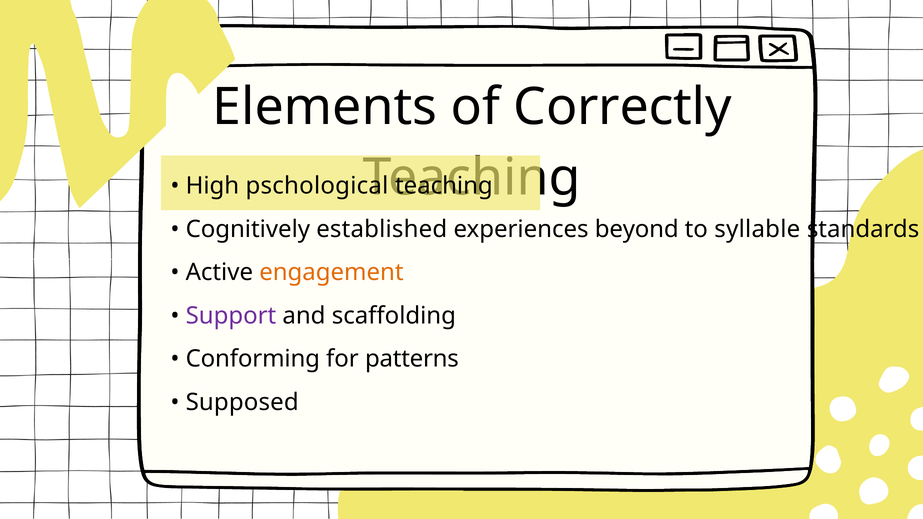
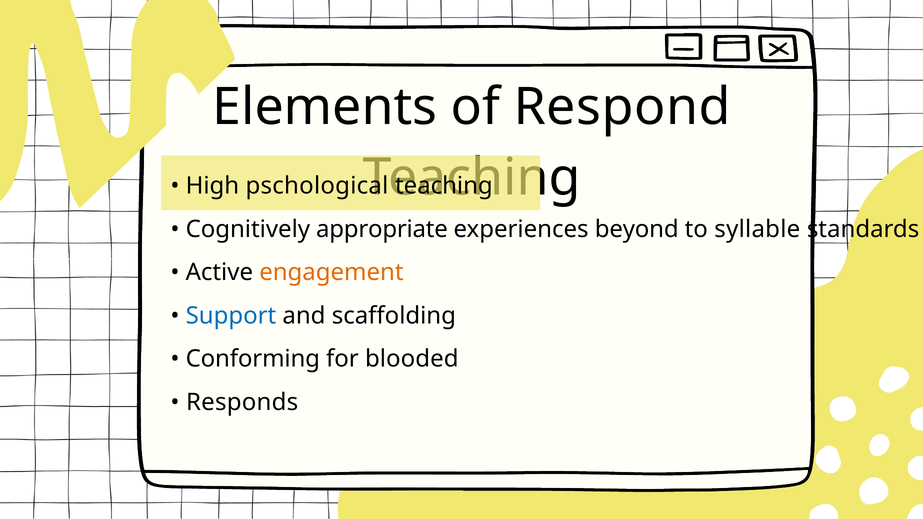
Correctly: Correctly -> Respond
established: established -> appropriate
Support colour: purple -> blue
patterns: patterns -> blooded
Supposed: Supposed -> Responds
